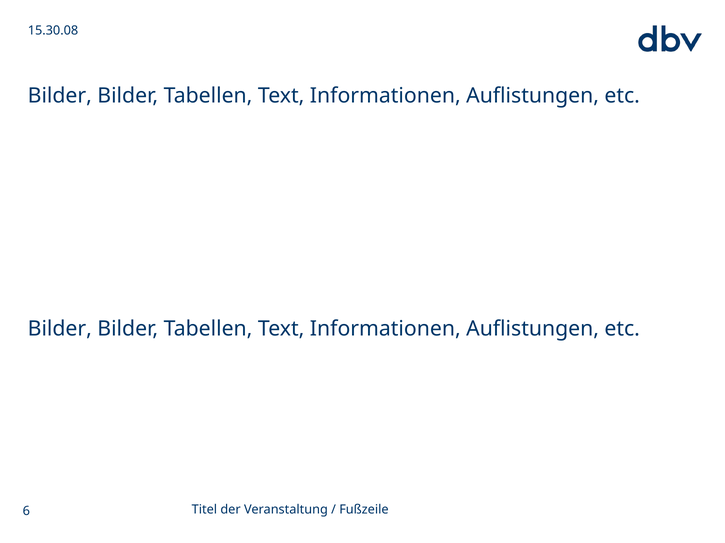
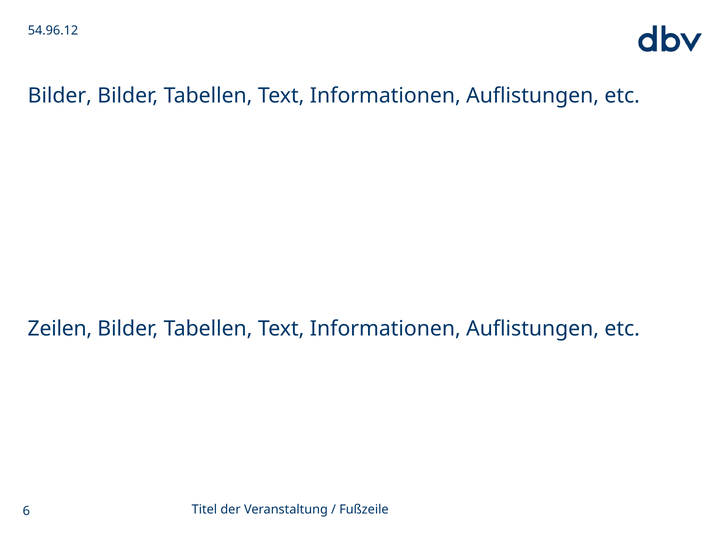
15.30.08: 15.30.08 -> 54.96.12
Bilder at (60, 329): Bilder -> Zeilen
